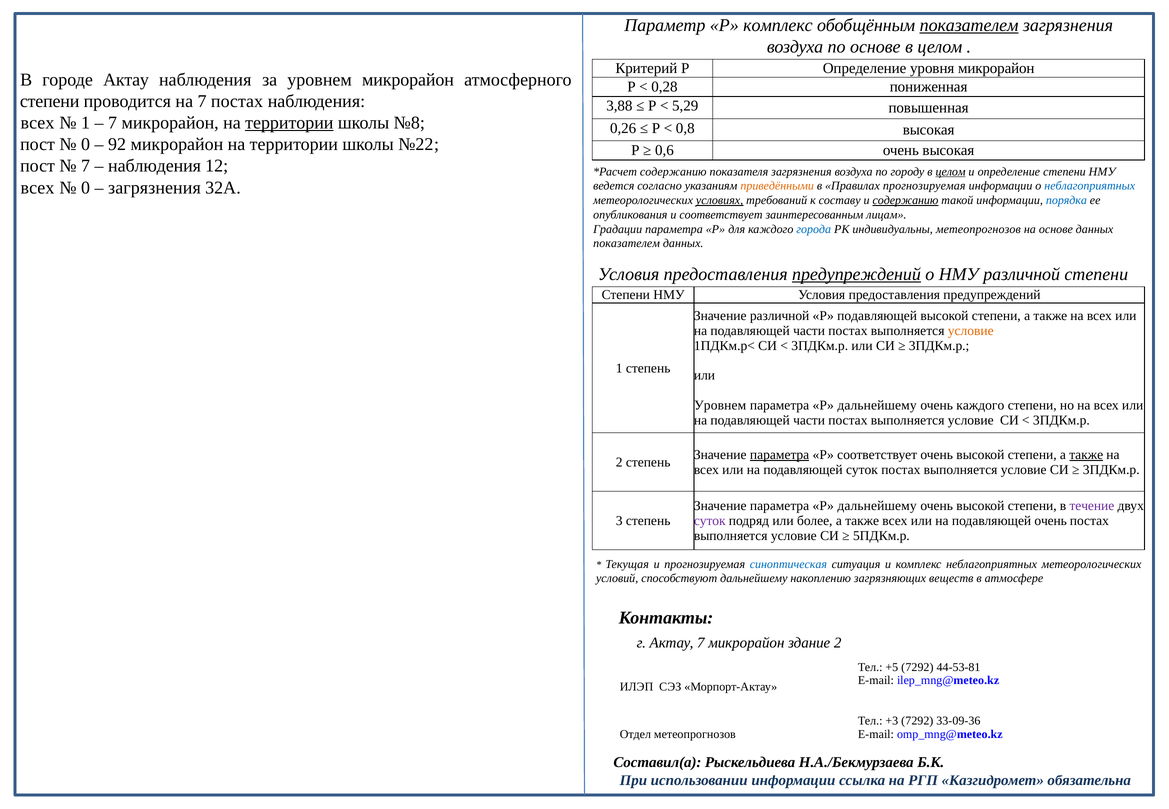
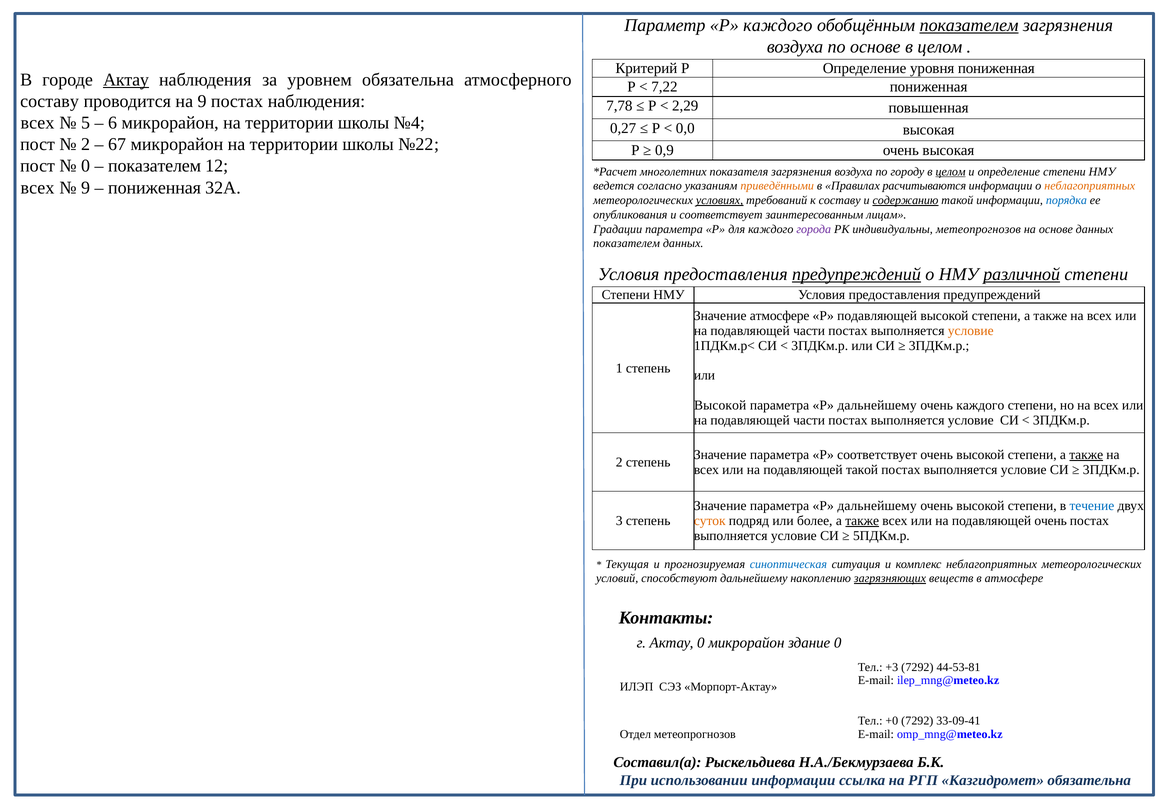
Р комплекс: комплекс -> каждого
уровня микрорайон: микрорайон -> пониженная
Актау at (126, 80) underline: none -> present
уровнем микрорайон: микрорайон -> обязательна
0,28: 0,28 -> 7,22
степени at (50, 101): степени -> составу
на 7: 7 -> 9
3,88: 3,88 -> 7,78
5,29: 5,29 -> 2,29
1 at (86, 123): 1 -> 5
7 at (113, 123): 7 -> 6
территории at (289, 123) underline: present -> none
№8: №8 -> №4
0,26: 0,26 -> 0,27
0,8: 0,8 -> 0,0
0 at (86, 145): 0 -> 2
92: 92 -> 67
0,6: 0,6 -> 0,9
7 at (86, 166): 7 -> 0
наблюдения at (155, 166): наблюдения -> показателем
содержанию at (673, 172): содержанию -> многолетних
0 at (86, 188): 0 -> 9
загрязнения at (154, 188): загрязнения -> пониженная
Правилах прогнозируемая: прогнозируемая -> расчитываются
неблагоприятных at (1090, 186) colour: blue -> orange
города colour: blue -> purple
различной at (1022, 274) underline: none -> present
Значение различной: различной -> атмосфере
Уровнем at (720, 406): Уровнем -> Высокой
параметра at (780, 455) underline: present -> none
подавляющей суток: суток -> такой
течение colour: purple -> blue
суток at (710, 521) colour: purple -> orange
также at (862, 521) underline: none -> present
загрязняющих underline: none -> present
Актау 7: 7 -> 0
здание 2: 2 -> 0
+5: +5 -> +3
+3: +3 -> +0
33-09-36: 33-09-36 -> 33-09-41
